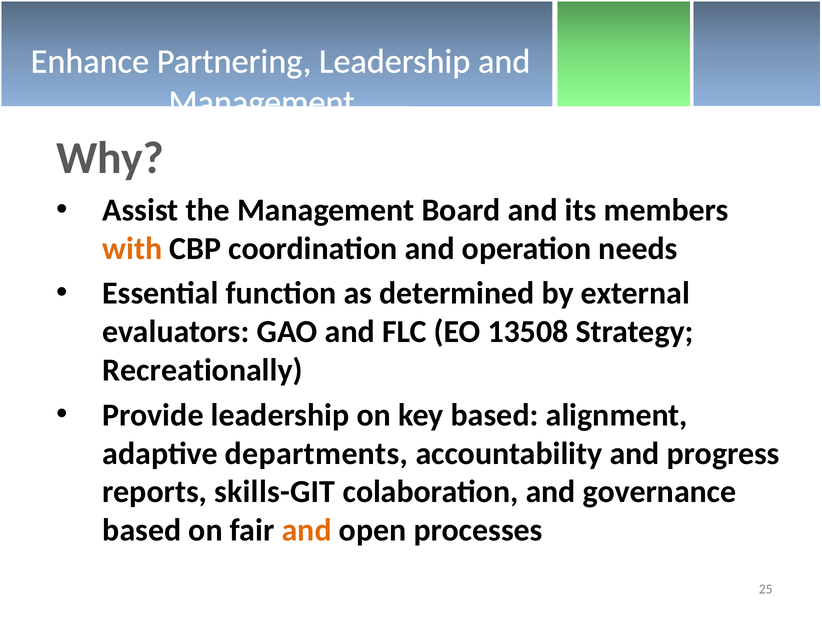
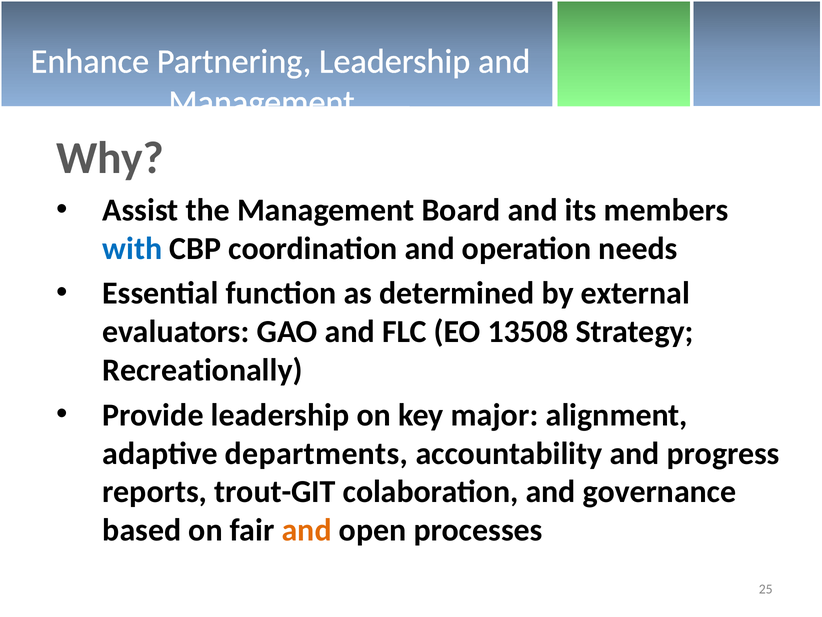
with colour: orange -> blue
key based: based -> major
skills-GIT: skills-GIT -> trout-GIT
